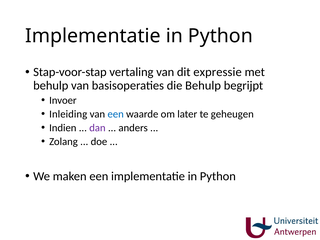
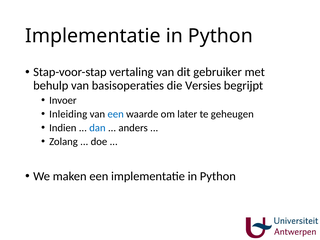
expressie: expressie -> gebruiker
die Behulp: Behulp -> Versies
dan colour: purple -> blue
